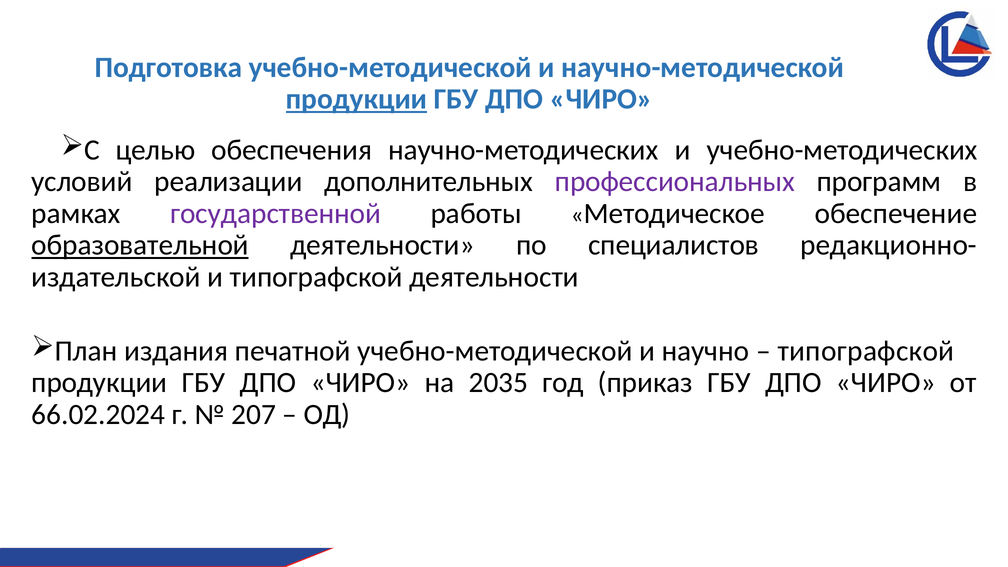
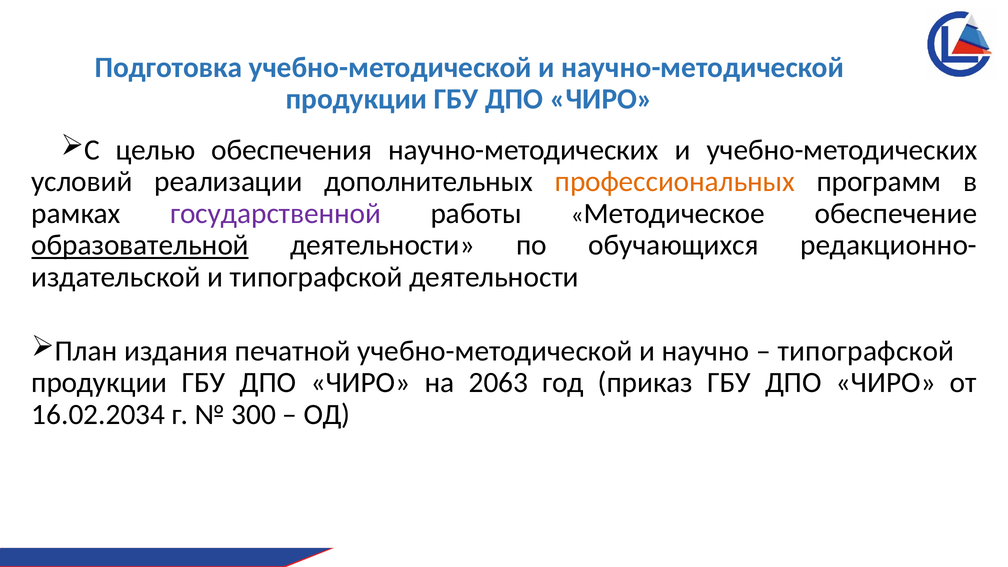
продукции at (357, 99) underline: present -> none
профессиональных colour: purple -> orange
специалистов: специалистов -> обучающихся
2035: 2035 -> 2063
66.02.2024: 66.02.2024 -> 16.02.2034
207: 207 -> 300
